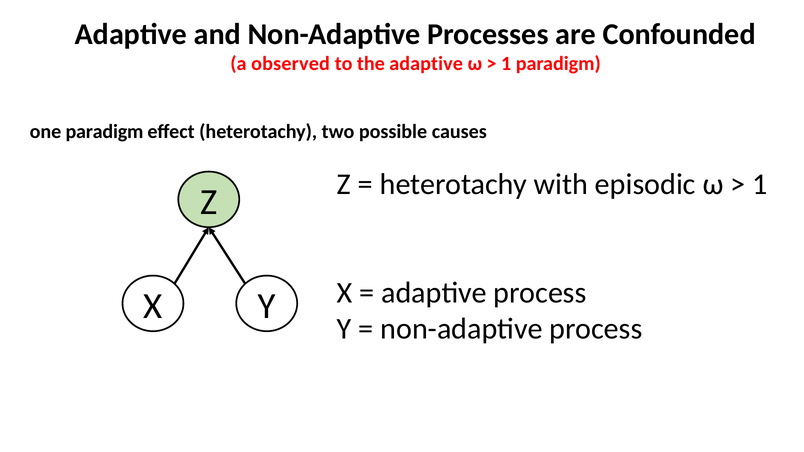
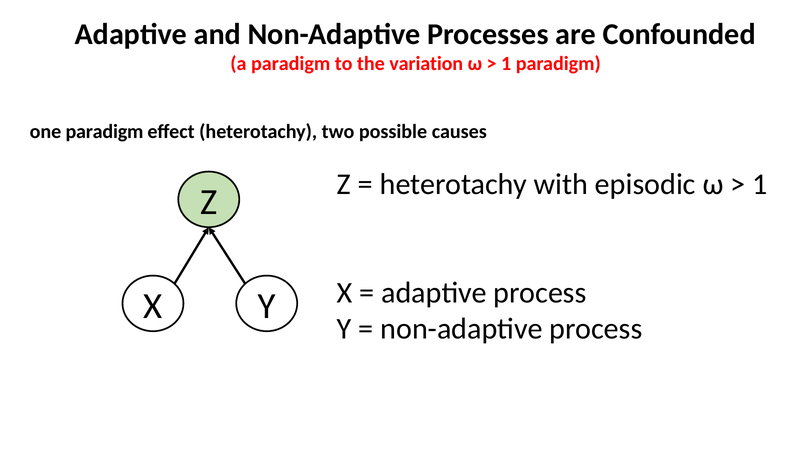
a observed: observed -> paradigm
the adaptive: adaptive -> variation
